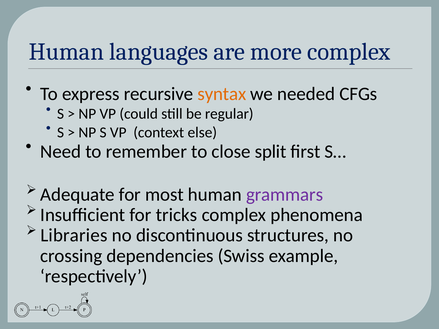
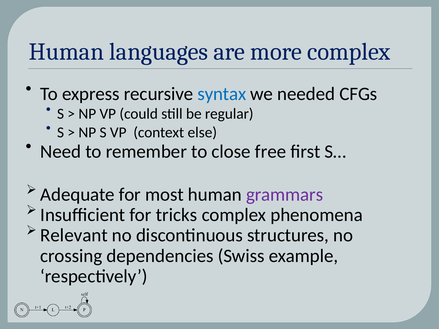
syntax colour: orange -> blue
split: split -> free
Libraries: Libraries -> Relevant
